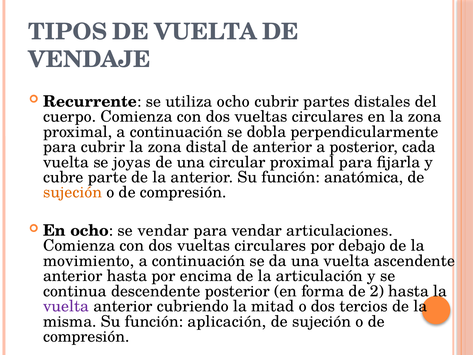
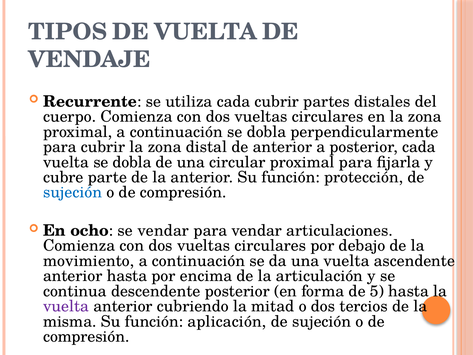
utiliza ocho: ocho -> cada
vuelta se joyas: joyas -> dobla
anatómica: anatómica -> protección
sujeción at (73, 192) colour: orange -> blue
2: 2 -> 5
